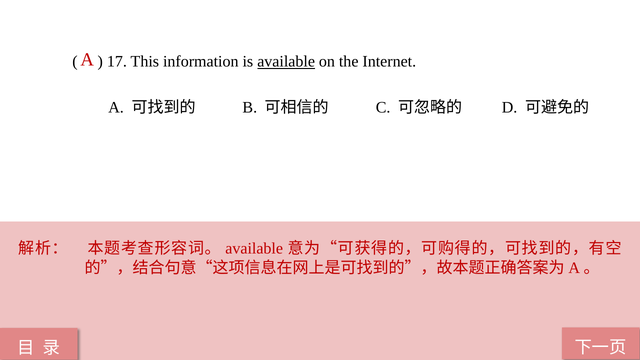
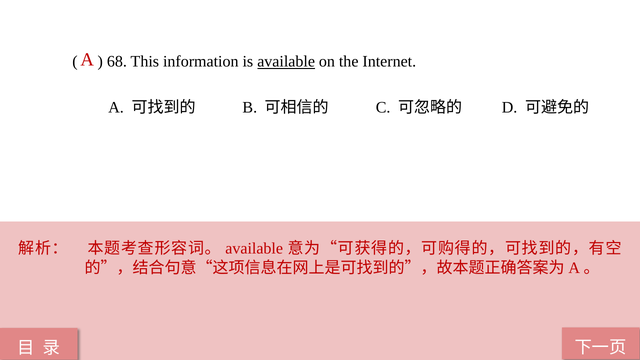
17: 17 -> 68
